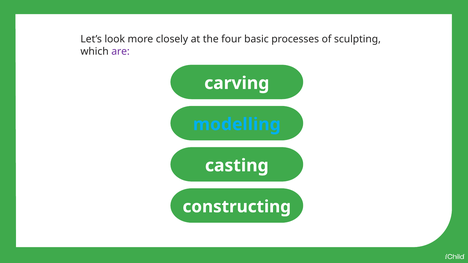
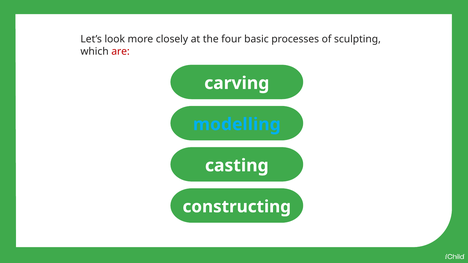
are colour: purple -> red
